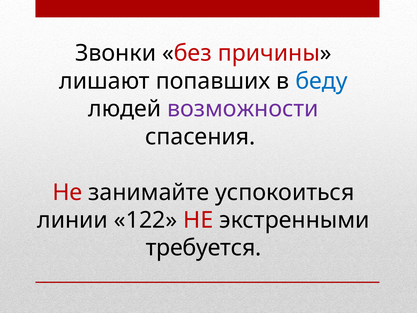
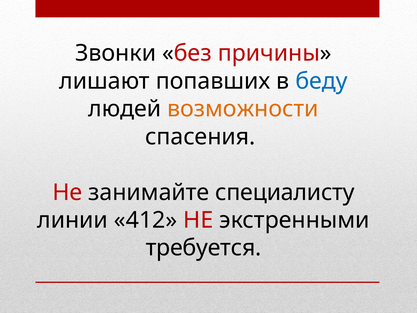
возможности colour: purple -> orange
успокоиться: успокоиться -> специалисту
122: 122 -> 412
